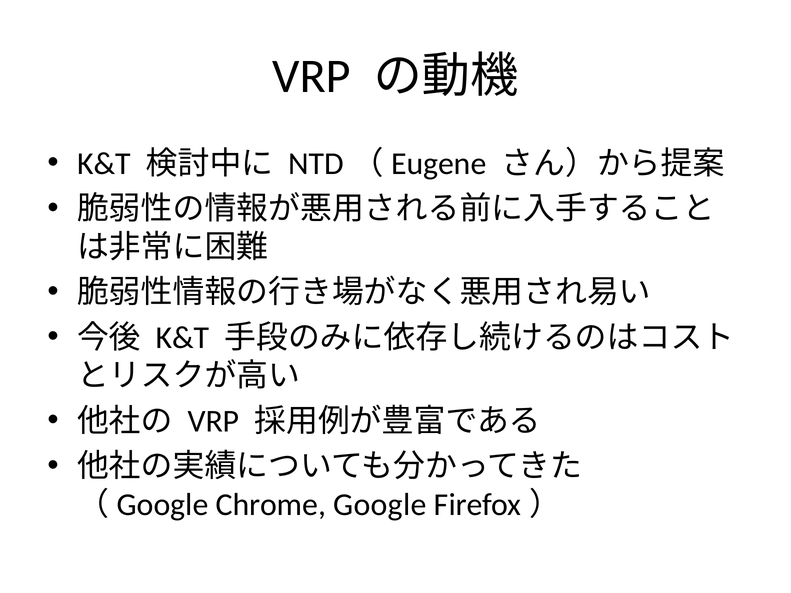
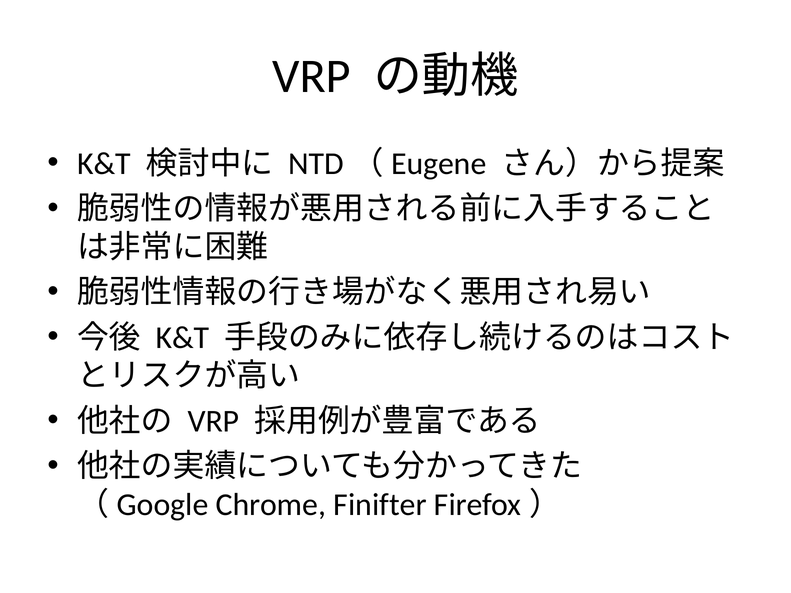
Google: Google -> Finifter
